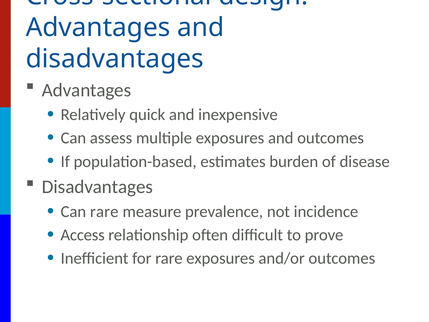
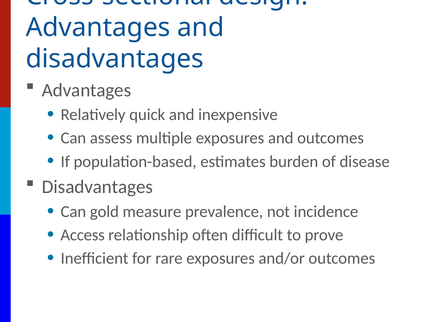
Can rare: rare -> gold
